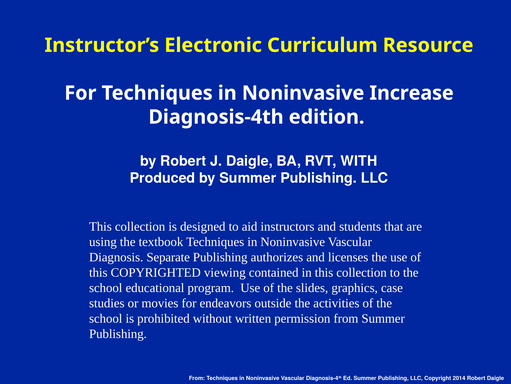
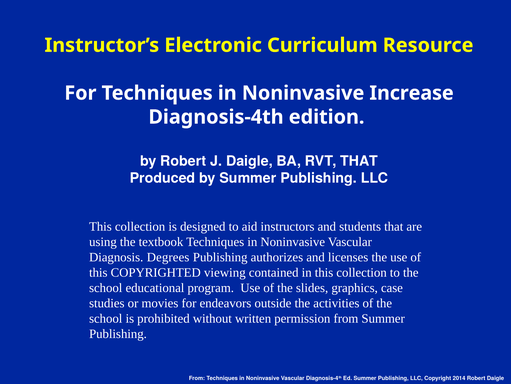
RVT WITH: WITH -> THAT
Separate: Separate -> Degrees
